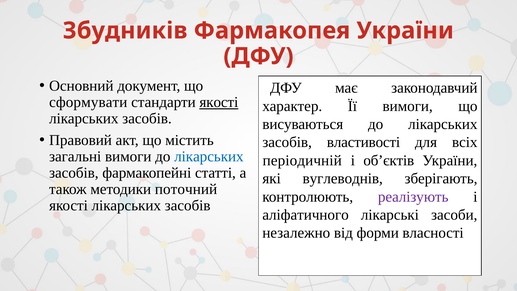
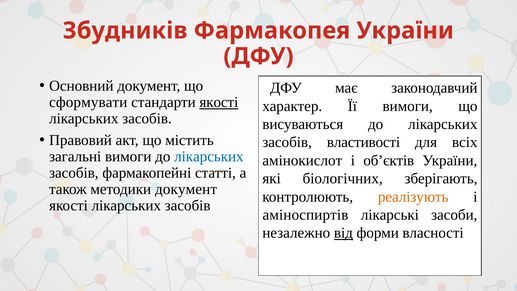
періодичній: періодичній -> амінокислот
вуглеводнів: вуглеводнів -> біологічних
методики поточний: поточний -> документ
реалізують colour: purple -> orange
аліфатичного: аліфатичного -> аміноспиртів
від underline: none -> present
